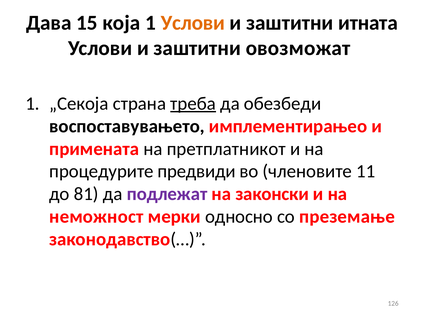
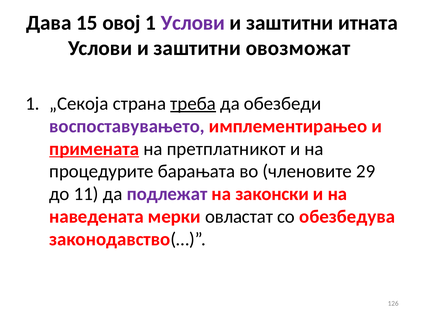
која: која -> овој
Услови at (193, 23) colour: orange -> purple
воспоставувањето colour: black -> purple
примената underline: none -> present
предвиди: предвиди -> барањата
11: 11 -> 29
81: 81 -> 11
неможност: неможност -> наведената
односно: односно -> овластат
преземање: преземање -> обезбедува
